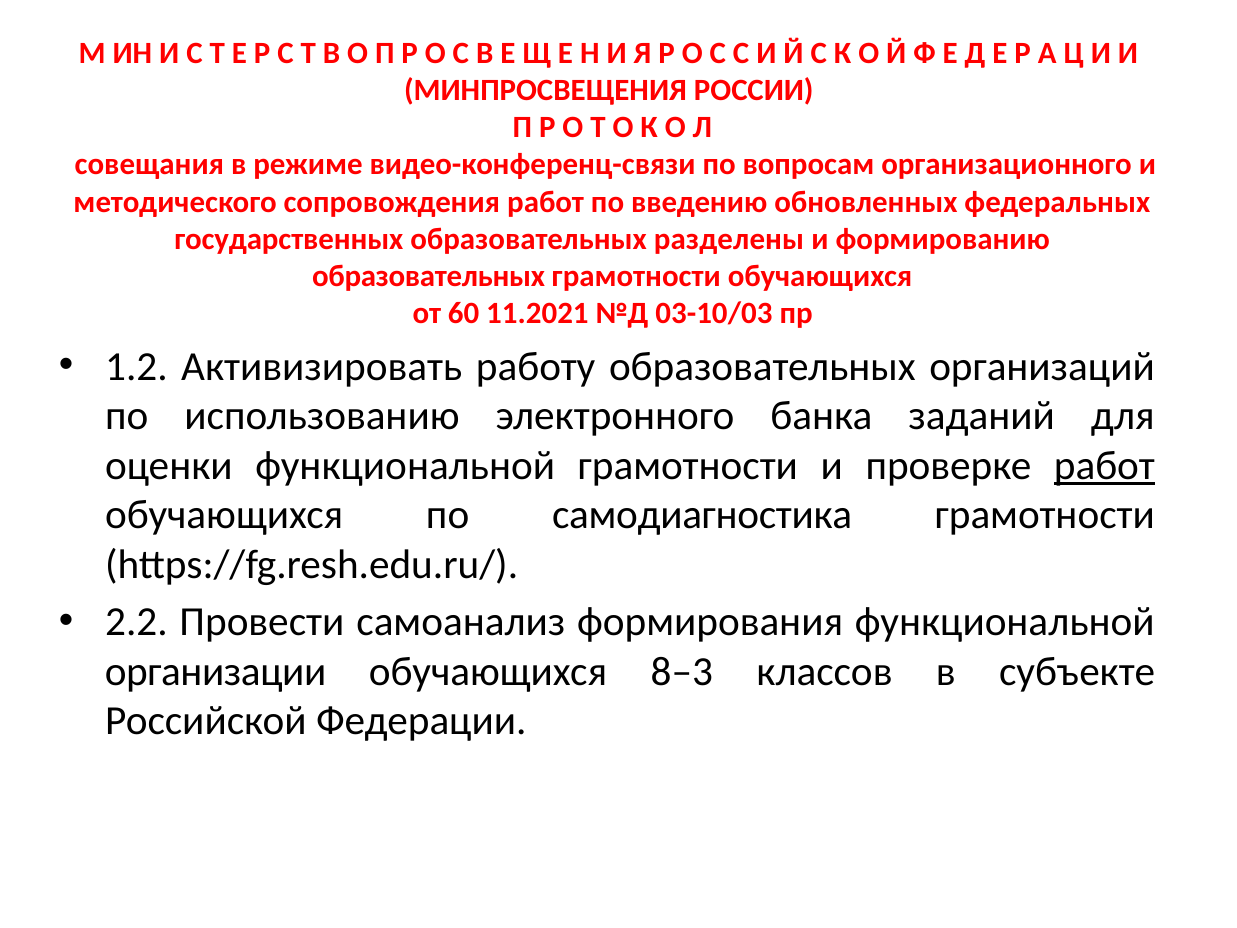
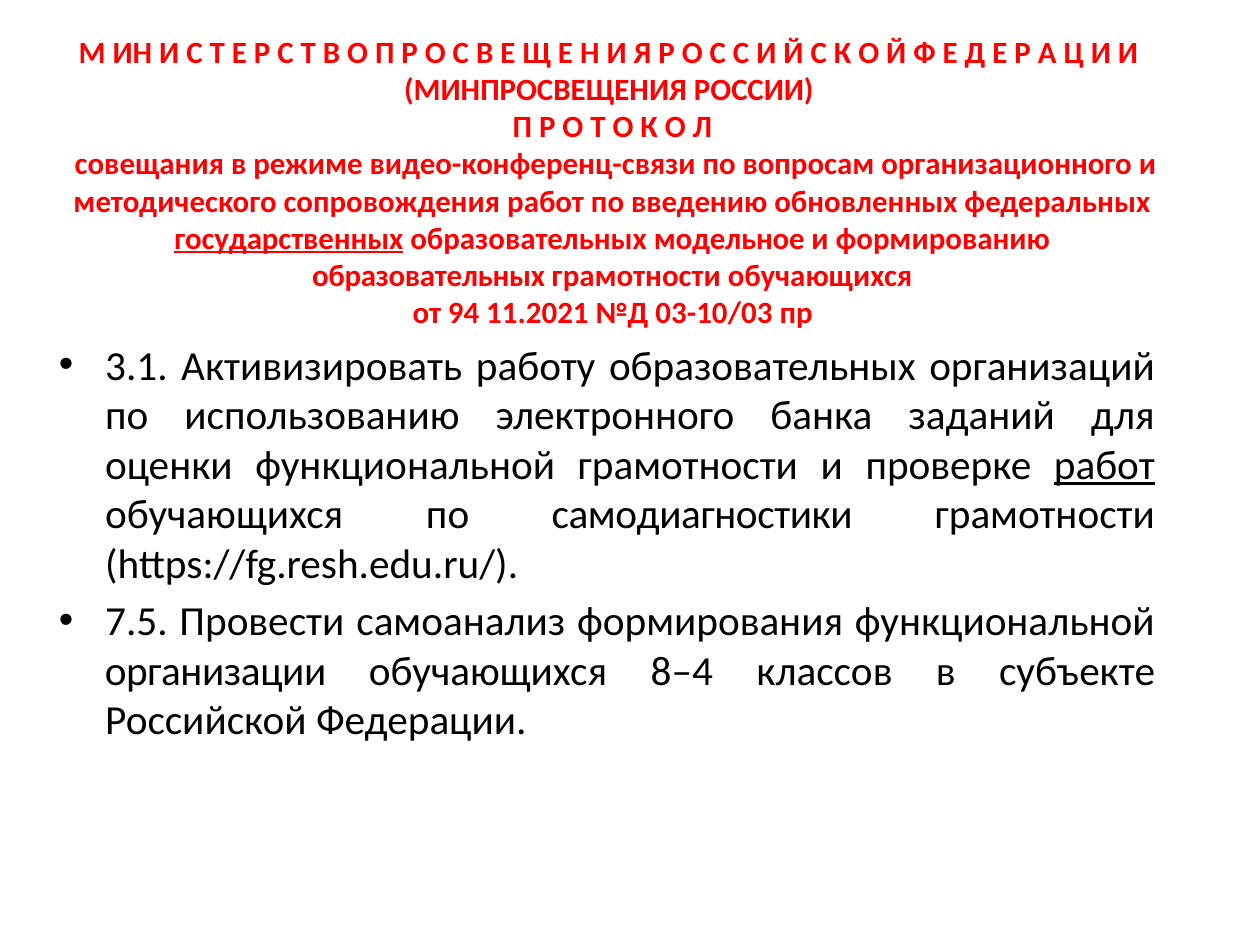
государственных underline: none -> present
разделены: разделены -> модельное
60: 60 -> 94
1.2: 1.2 -> 3.1
самодиагностика: самодиагностика -> самодиагностики
2.2: 2.2 -> 7.5
8–3: 8–3 -> 8–4
